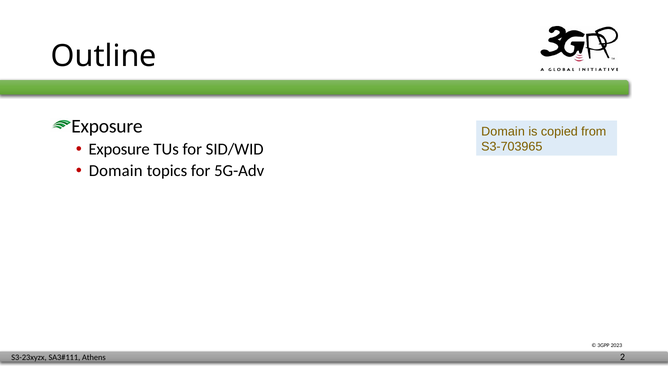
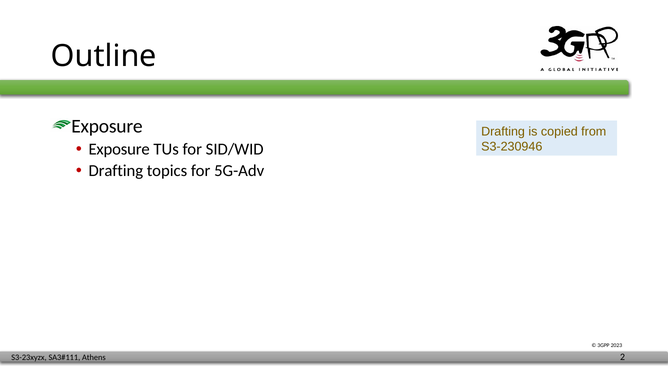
Domain at (503, 131): Domain -> Drafting
S3-703965: S3-703965 -> S3-230946
Domain at (116, 171): Domain -> Drafting
